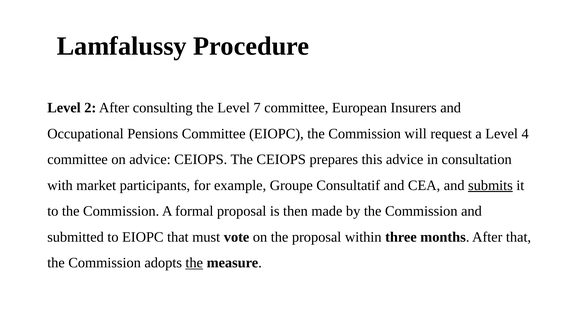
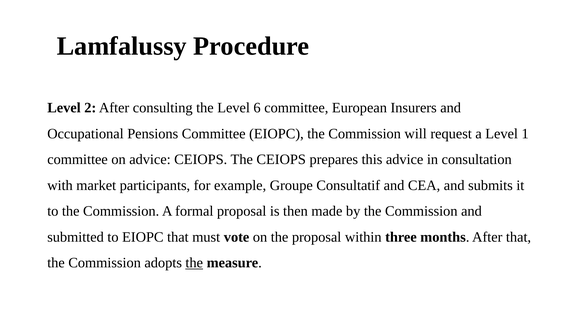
7: 7 -> 6
4: 4 -> 1
submits underline: present -> none
